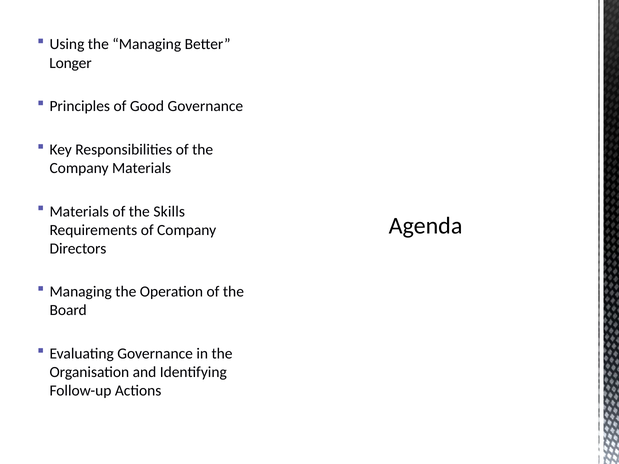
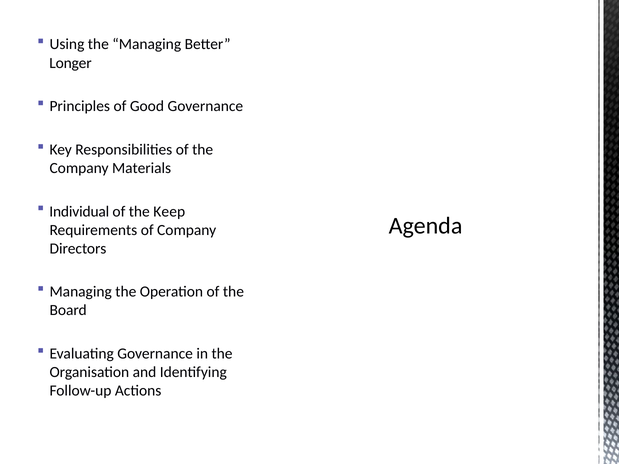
Materials at (79, 212): Materials -> Individual
Skills: Skills -> Keep
